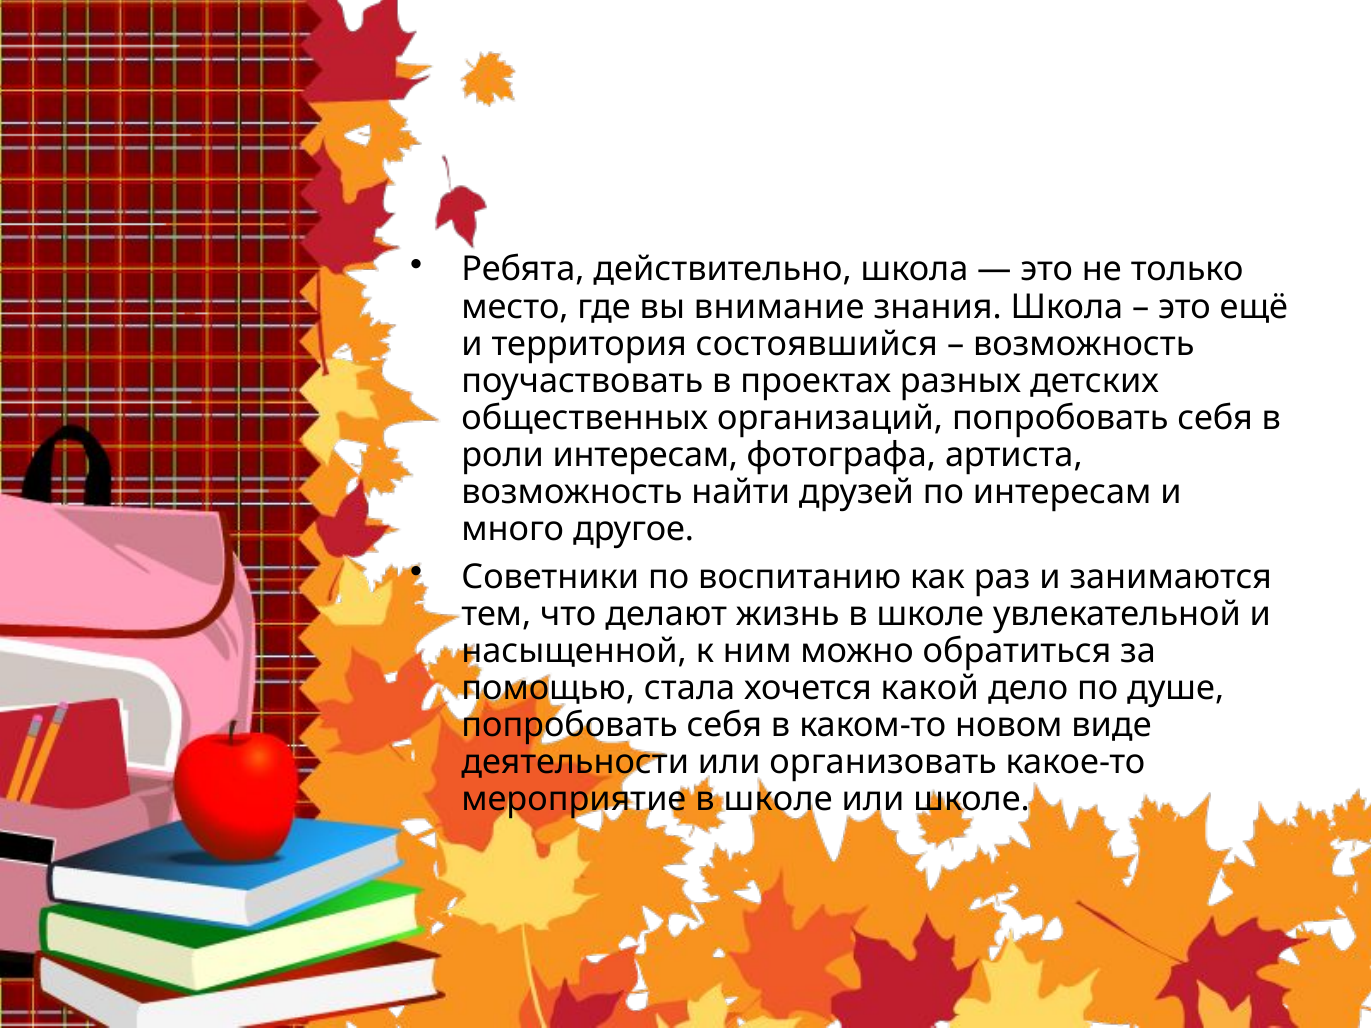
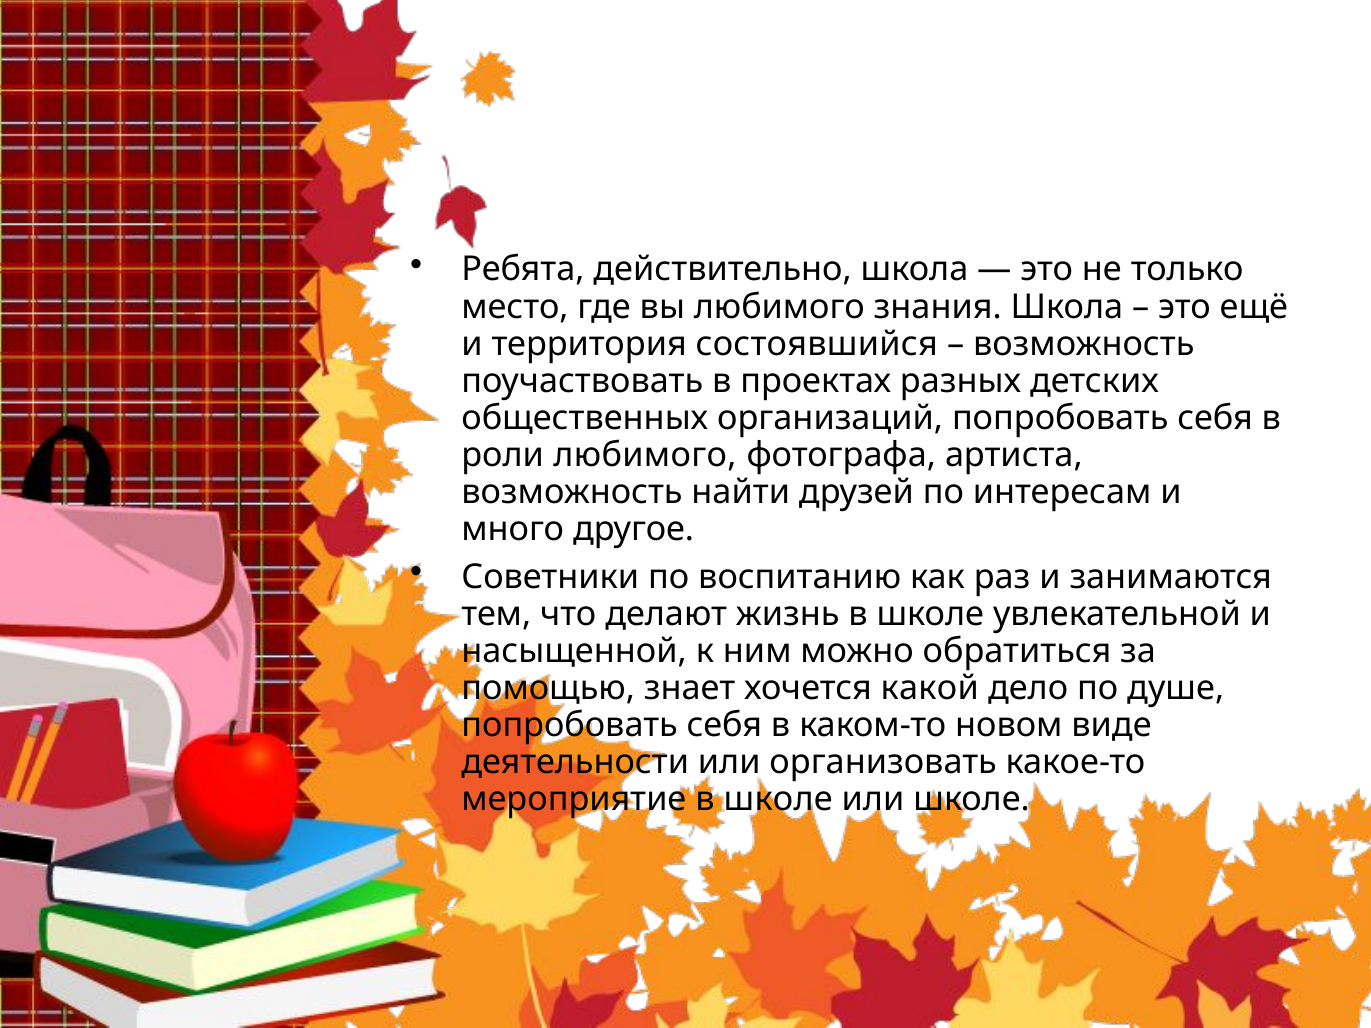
вы внимание: внимание -> любимого
роли интересам: интересам -> любимого
стала: стала -> знает
